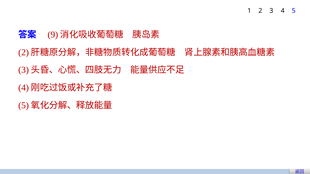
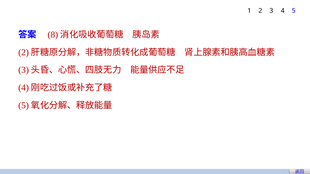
9: 9 -> 8
